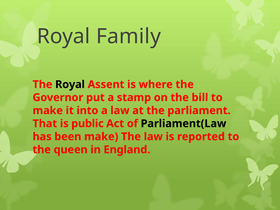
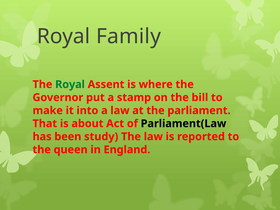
Royal at (70, 84) colour: black -> green
public: public -> about
been make: make -> study
